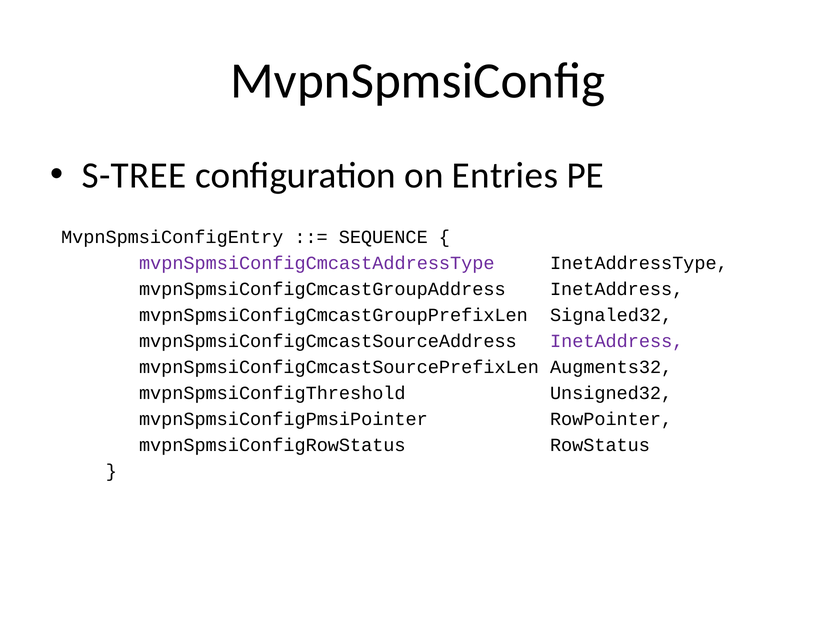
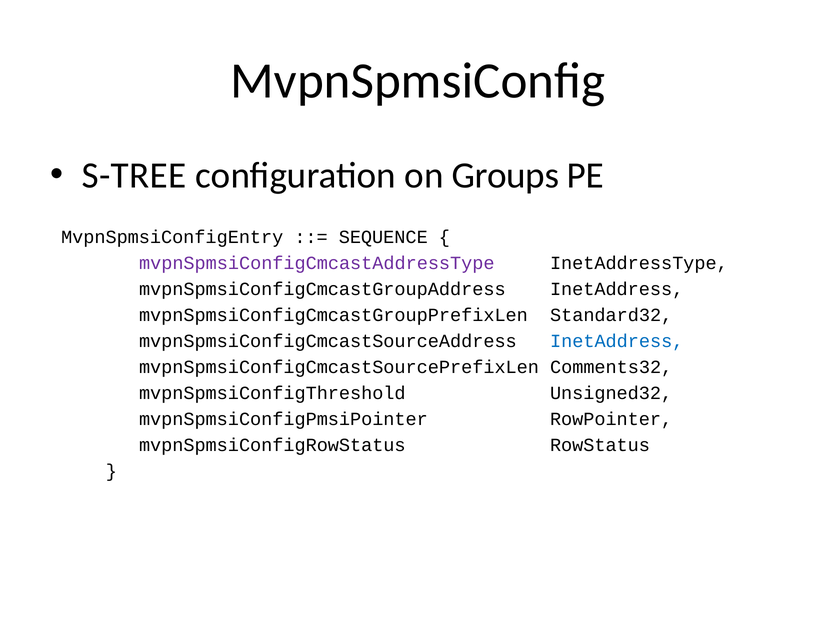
Entries: Entries -> Groups
Signaled32: Signaled32 -> Standard32
InetAddress at (617, 341) colour: purple -> blue
Augments32: Augments32 -> Comments32
